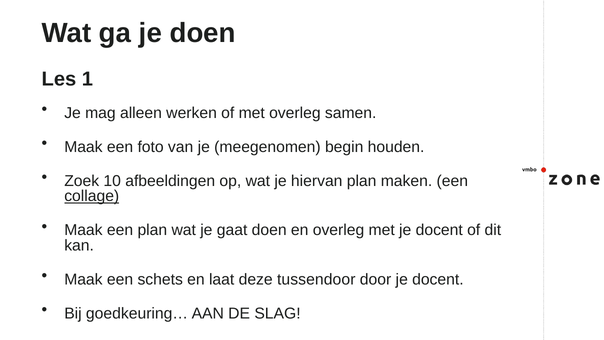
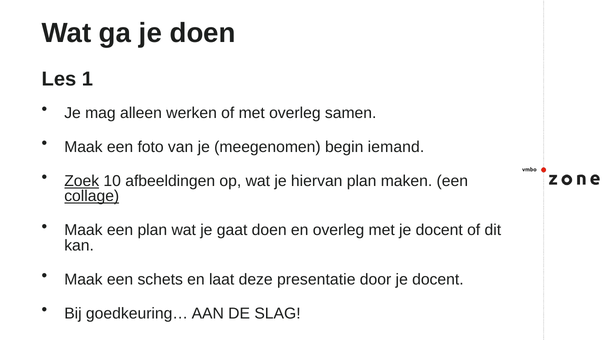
houden: houden -> iemand
Zoek underline: none -> present
tussendoor: tussendoor -> presentatie
